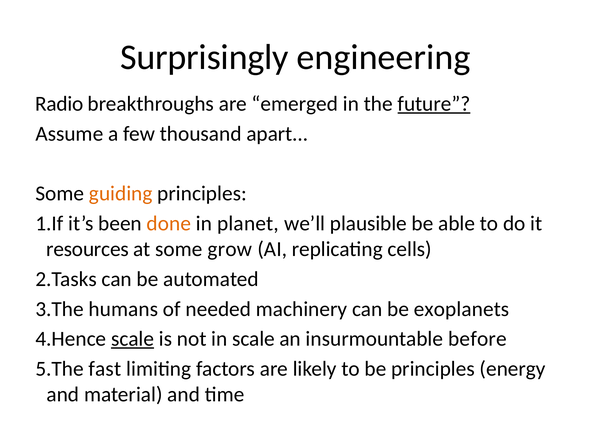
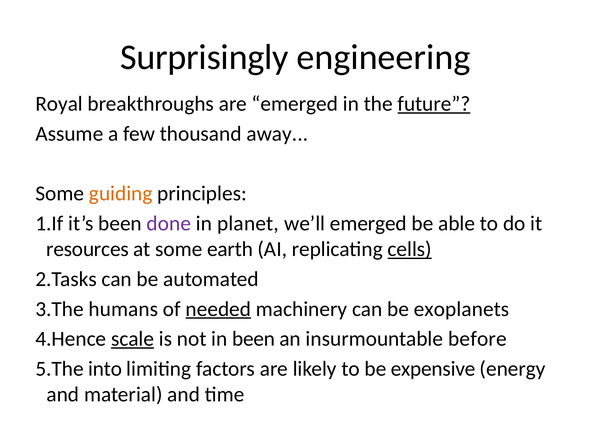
Radio: Radio -> Royal
apart: apart -> away
done colour: orange -> purple
we’ll plausible: plausible -> emerged
grow: grow -> earth
cells underline: none -> present
needed underline: none -> present
in scale: scale -> been
fast: fast -> into
be principles: principles -> expensive
